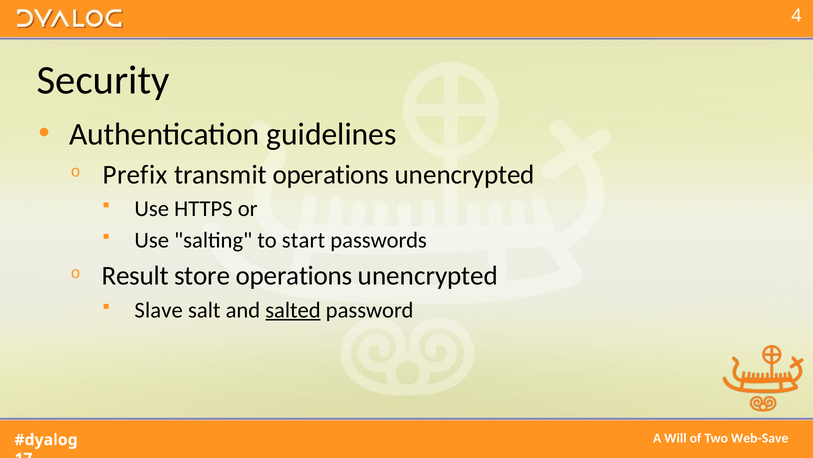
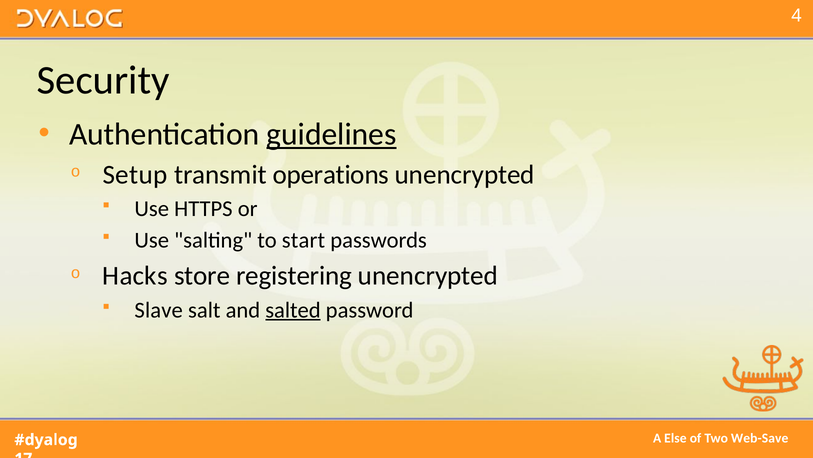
guidelines underline: none -> present
Prefix: Prefix -> Setup
Result: Result -> Hacks
store operations: operations -> registering
Will: Will -> Else
